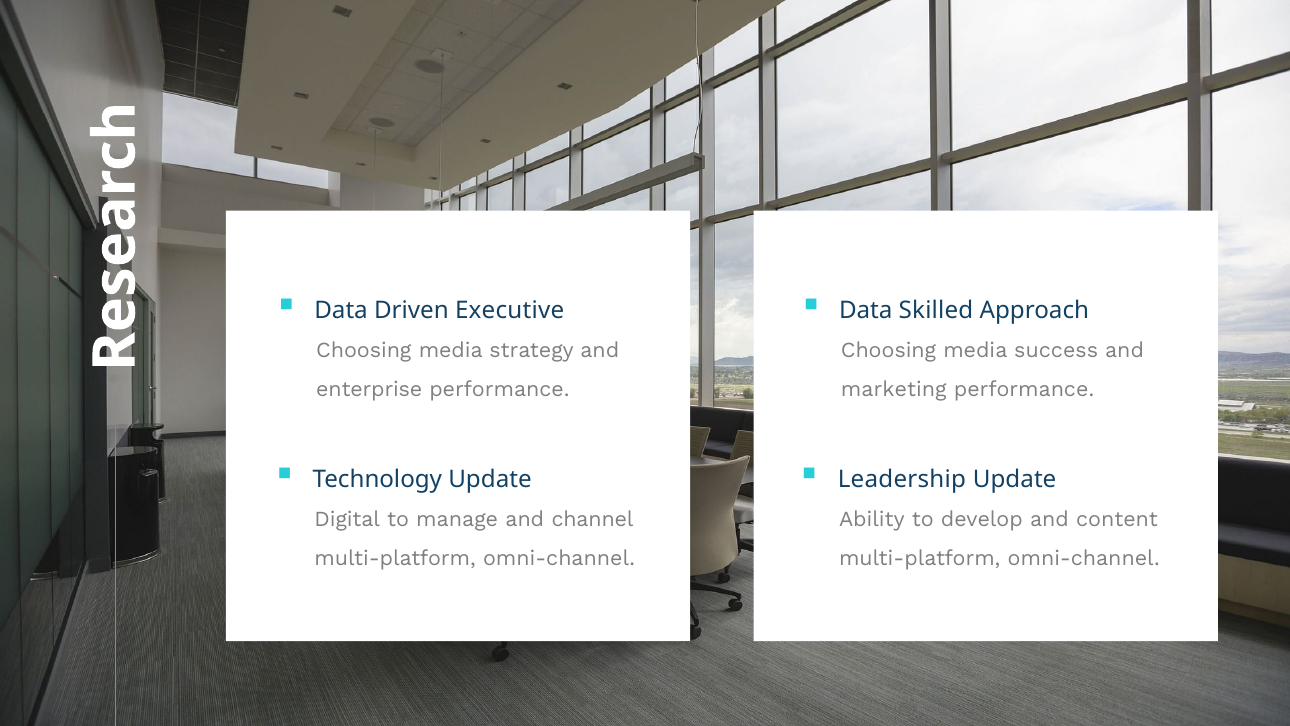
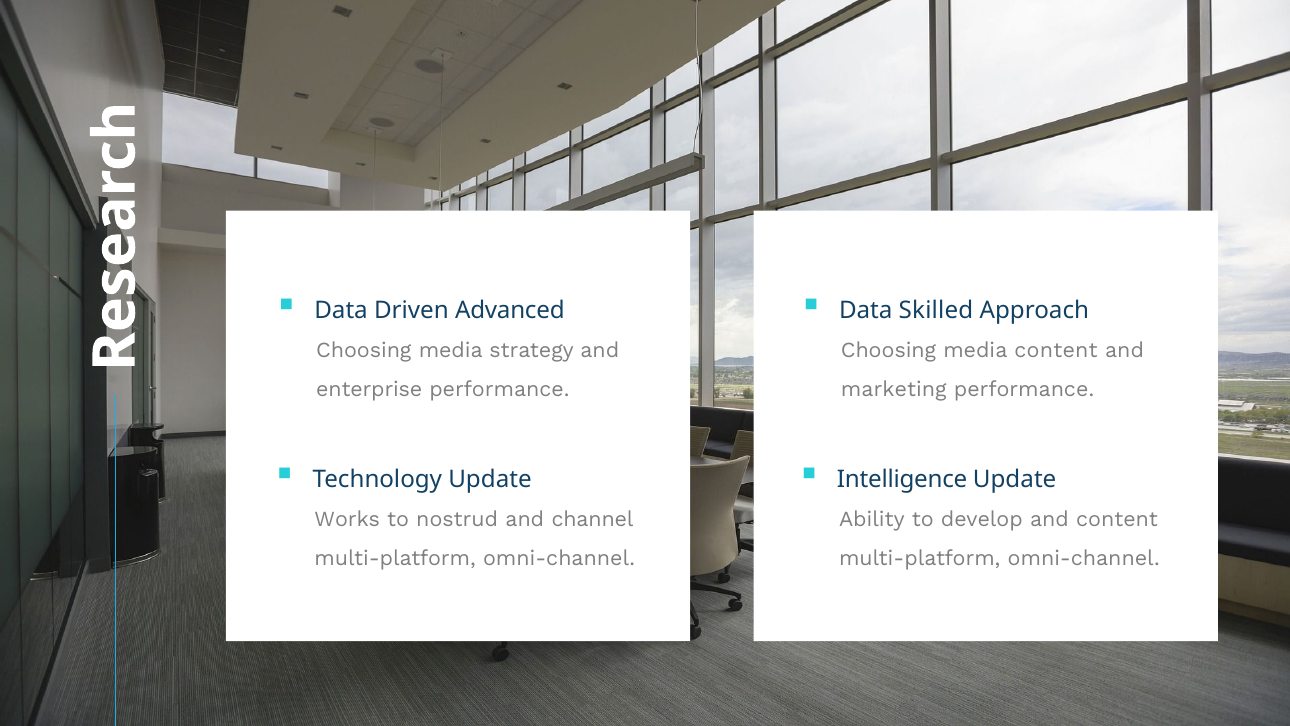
Executive: Executive -> Advanced
media success: success -> content
Leadership: Leadership -> Intelligence
Digital: Digital -> Works
manage: manage -> nostrud
